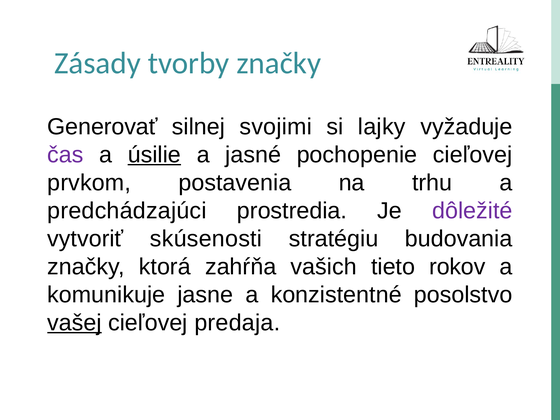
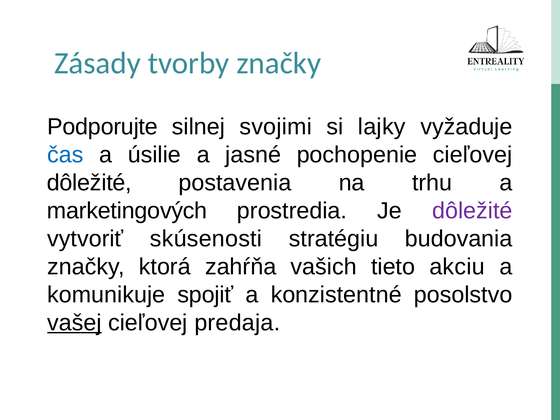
Generovať: Generovať -> Podporujte
čas colour: purple -> blue
úsilie underline: present -> none
prvkom at (89, 183): prvkom -> dôležité
predchádzajúci: predchádzajúci -> marketingových
rokov: rokov -> akciu
jasne: jasne -> spojiť
